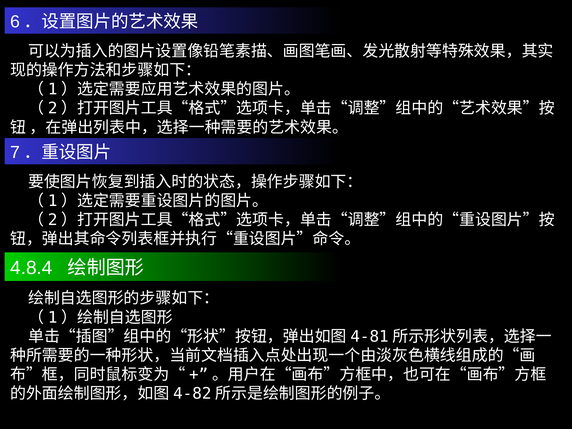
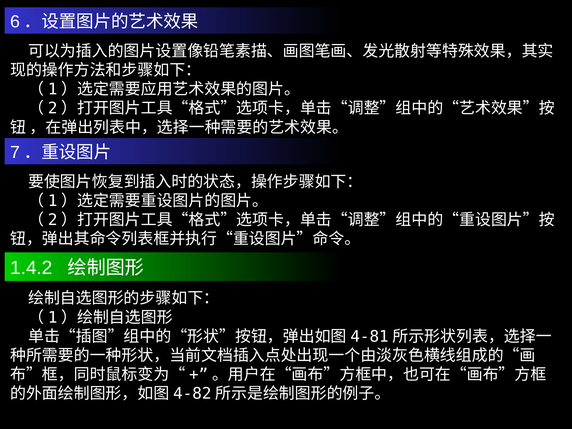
4.8.4: 4.8.4 -> 1.4.2
